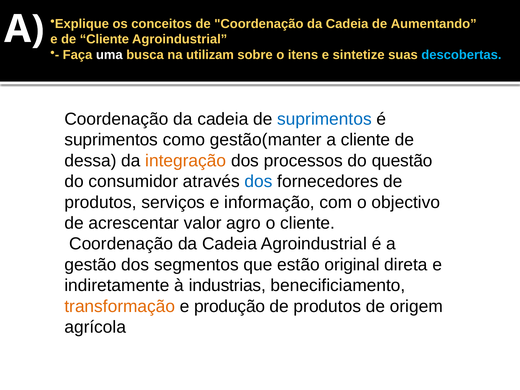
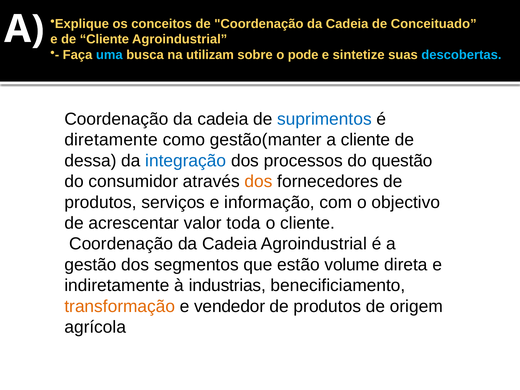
Aumentando: Aumentando -> Conceituado
uma colour: white -> light blue
itens: itens -> pode
suprimentos at (111, 140): suprimentos -> diretamente
integração colour: orange -> blue
dos at (259, 181) colour: blue -> orange
agro: agro -> toda
original: original -> volume
produção: produção -> vendedor
